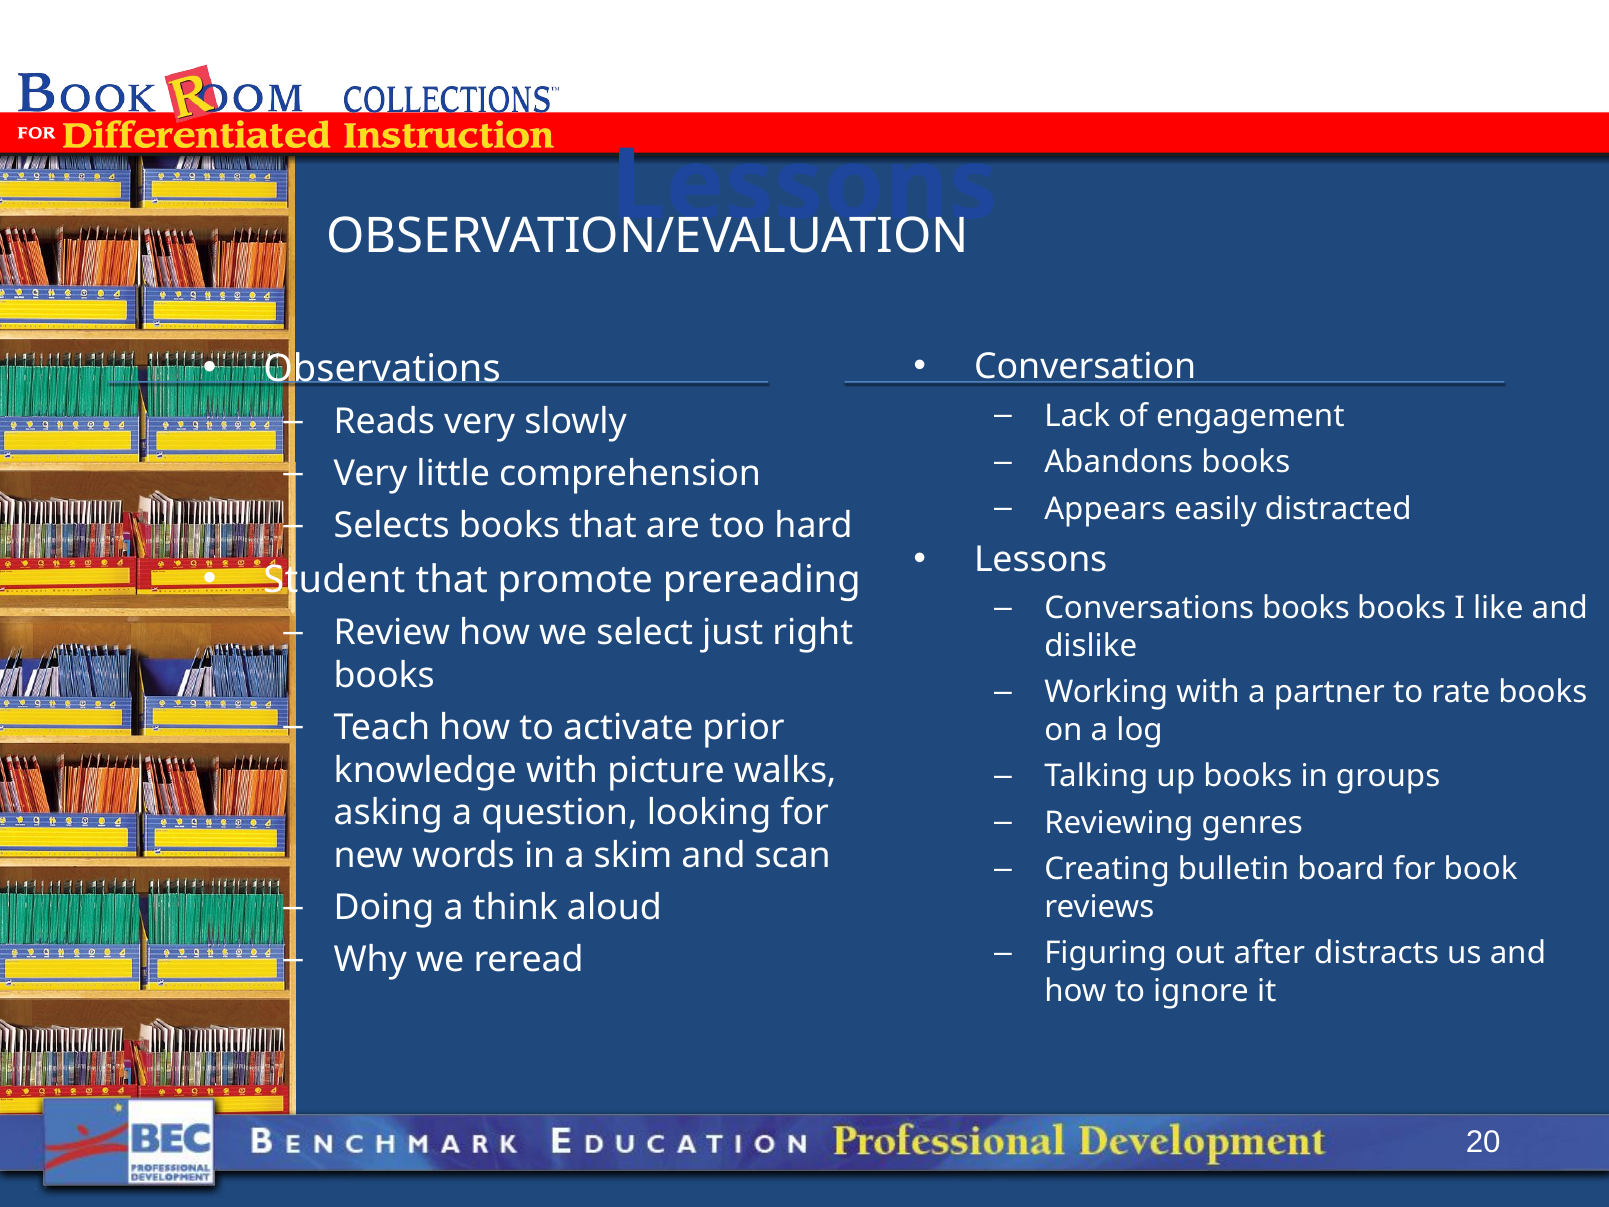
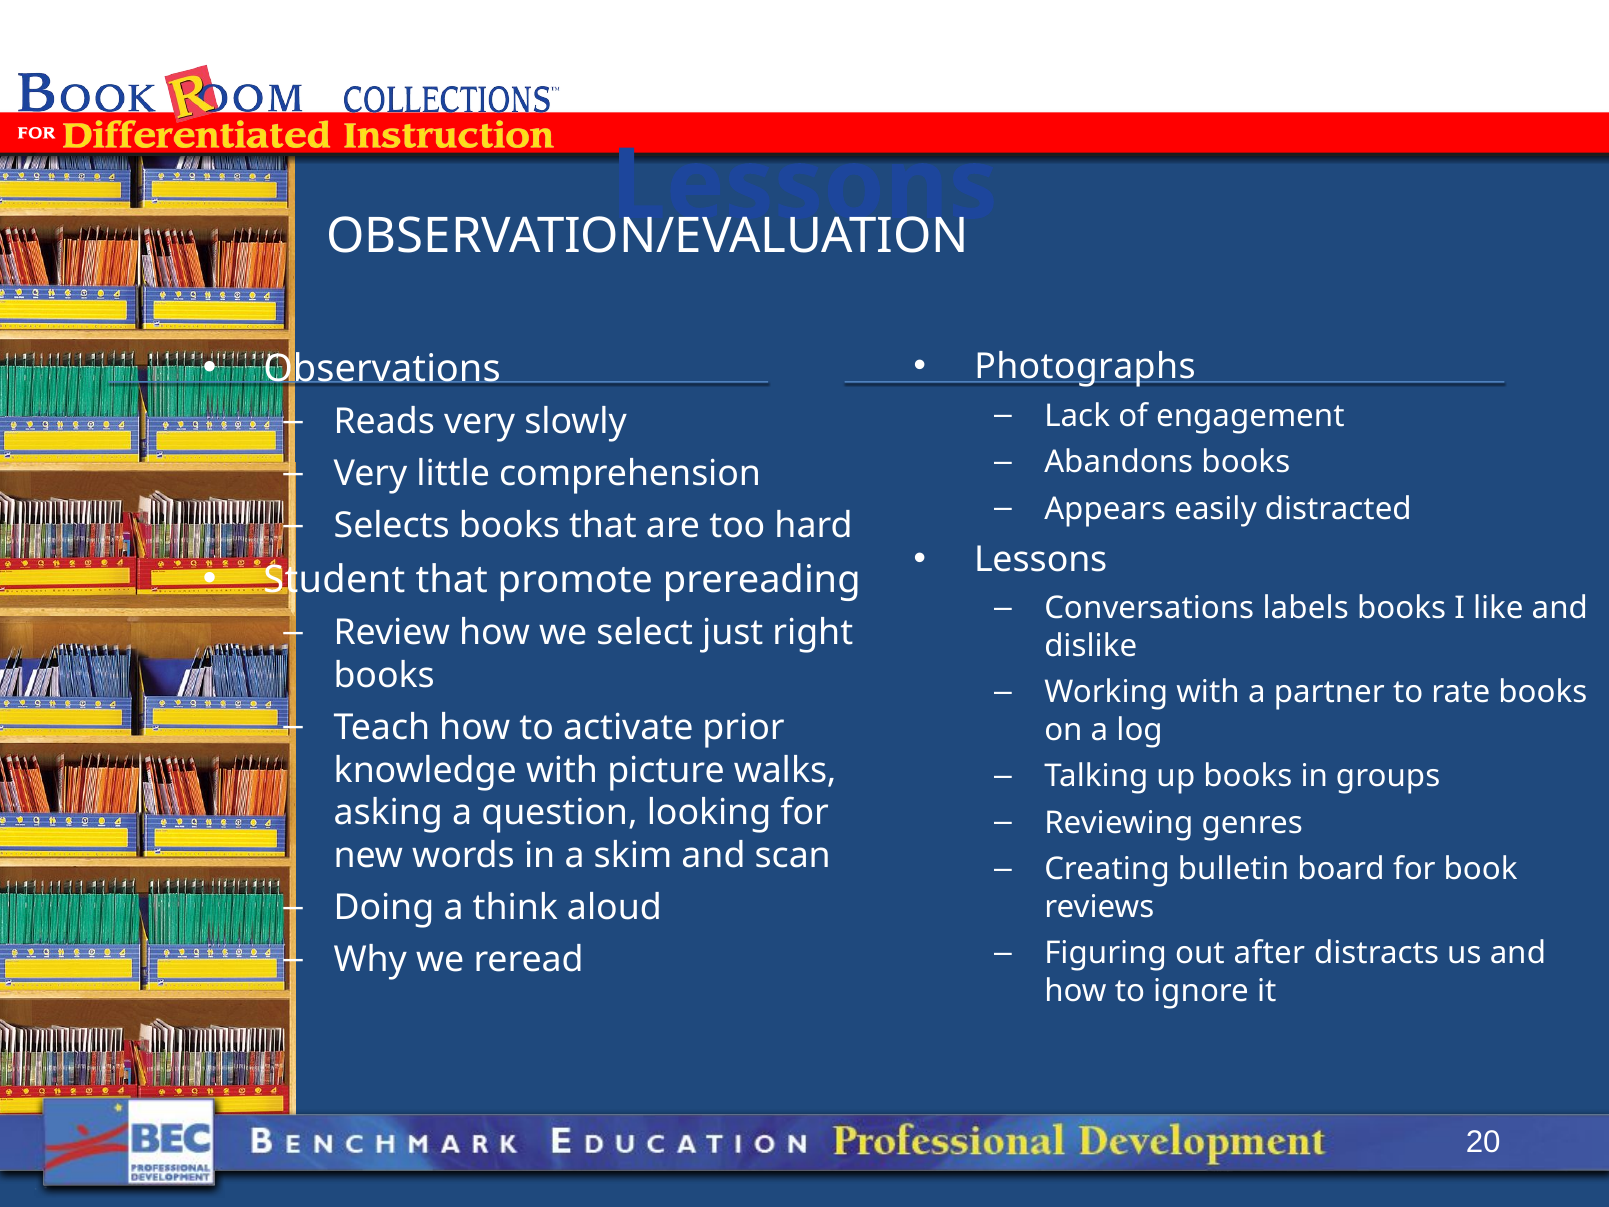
Conversation: Conversation -> Photographs
Conversations books: books -> labels
